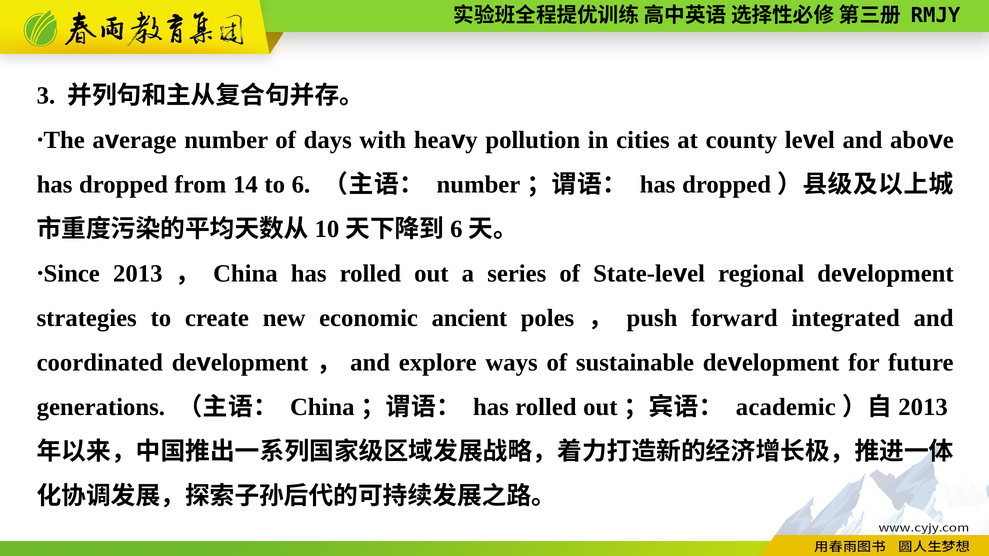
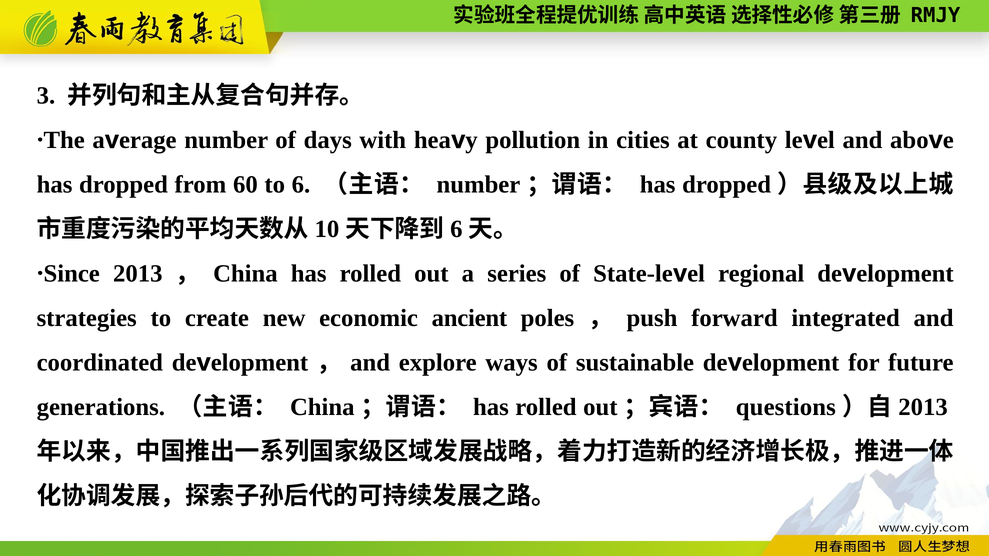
14: 14 -> 60
academic: academic -> questions
